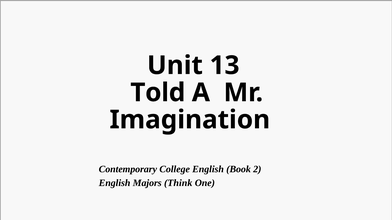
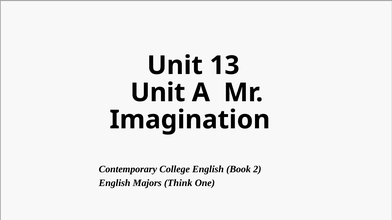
Told at (158, 93): Told -> Unit
